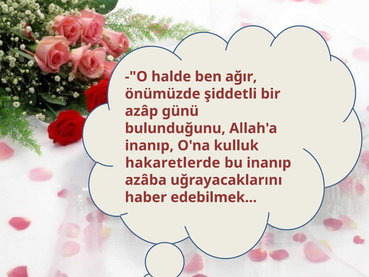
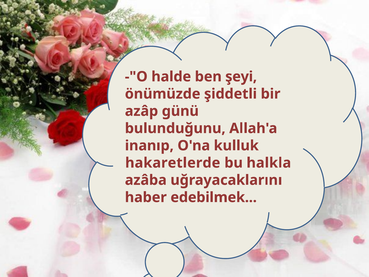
ağır: ağır -> şeyi
bu inanıp: inanıp -> halkla
